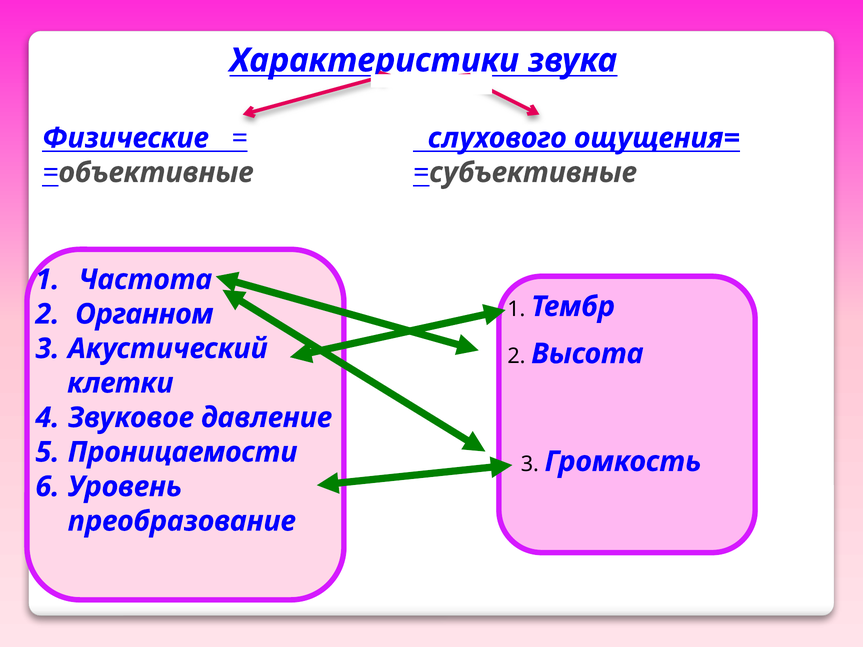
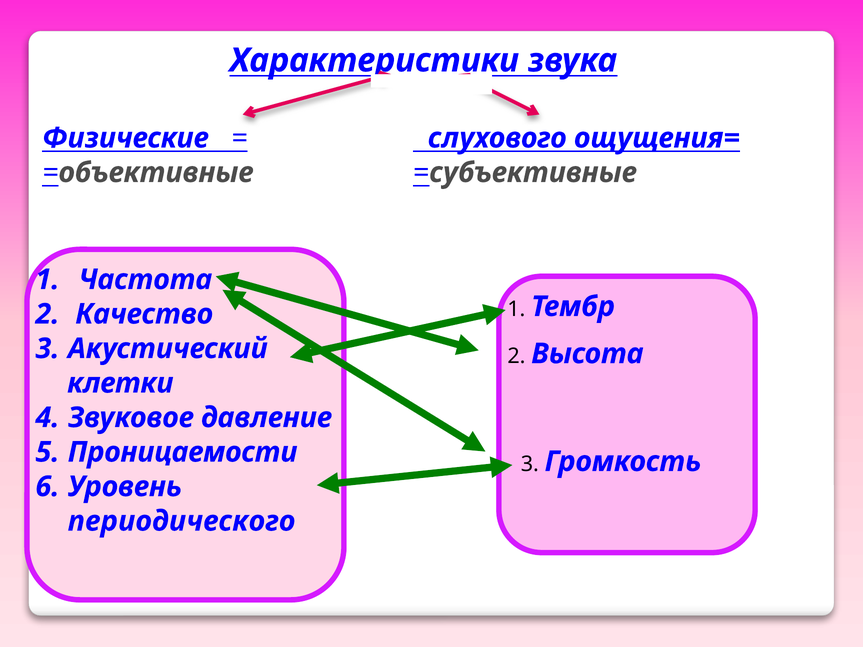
Органном: Органном -> Качество
преобразование: преобразование -> периодического
